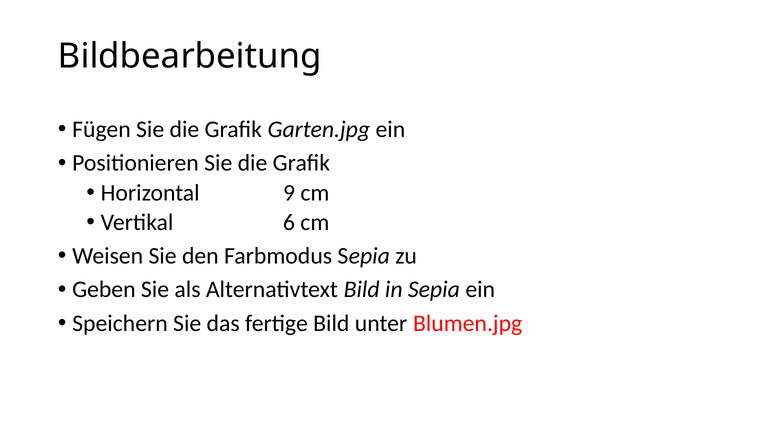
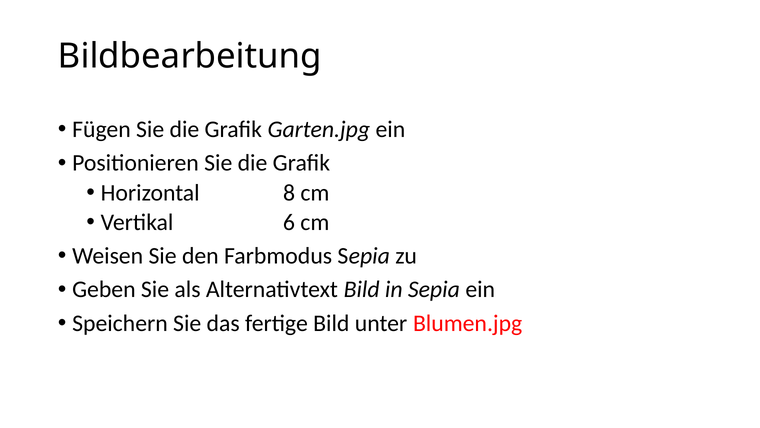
9: 9 -> 8
